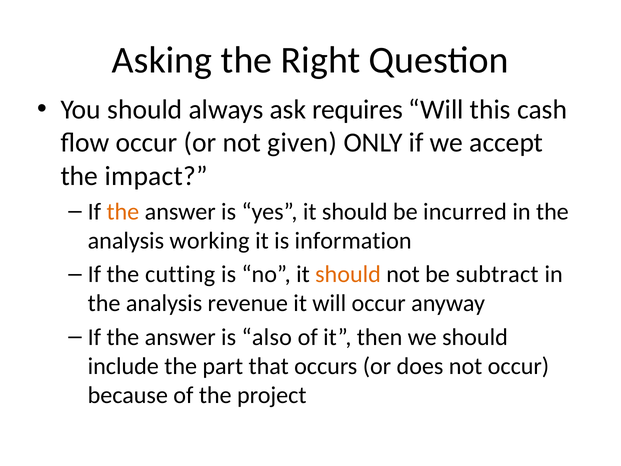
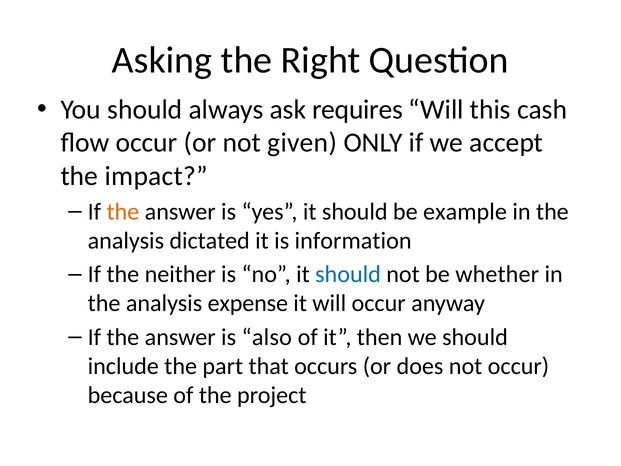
incurred: incurred -> example
working: working -> dictated
cutting: cutting -> neither
should at (348, 274) colour: orange -> blue
subtract: subtract -> whether
revenue: revenue -> expense
